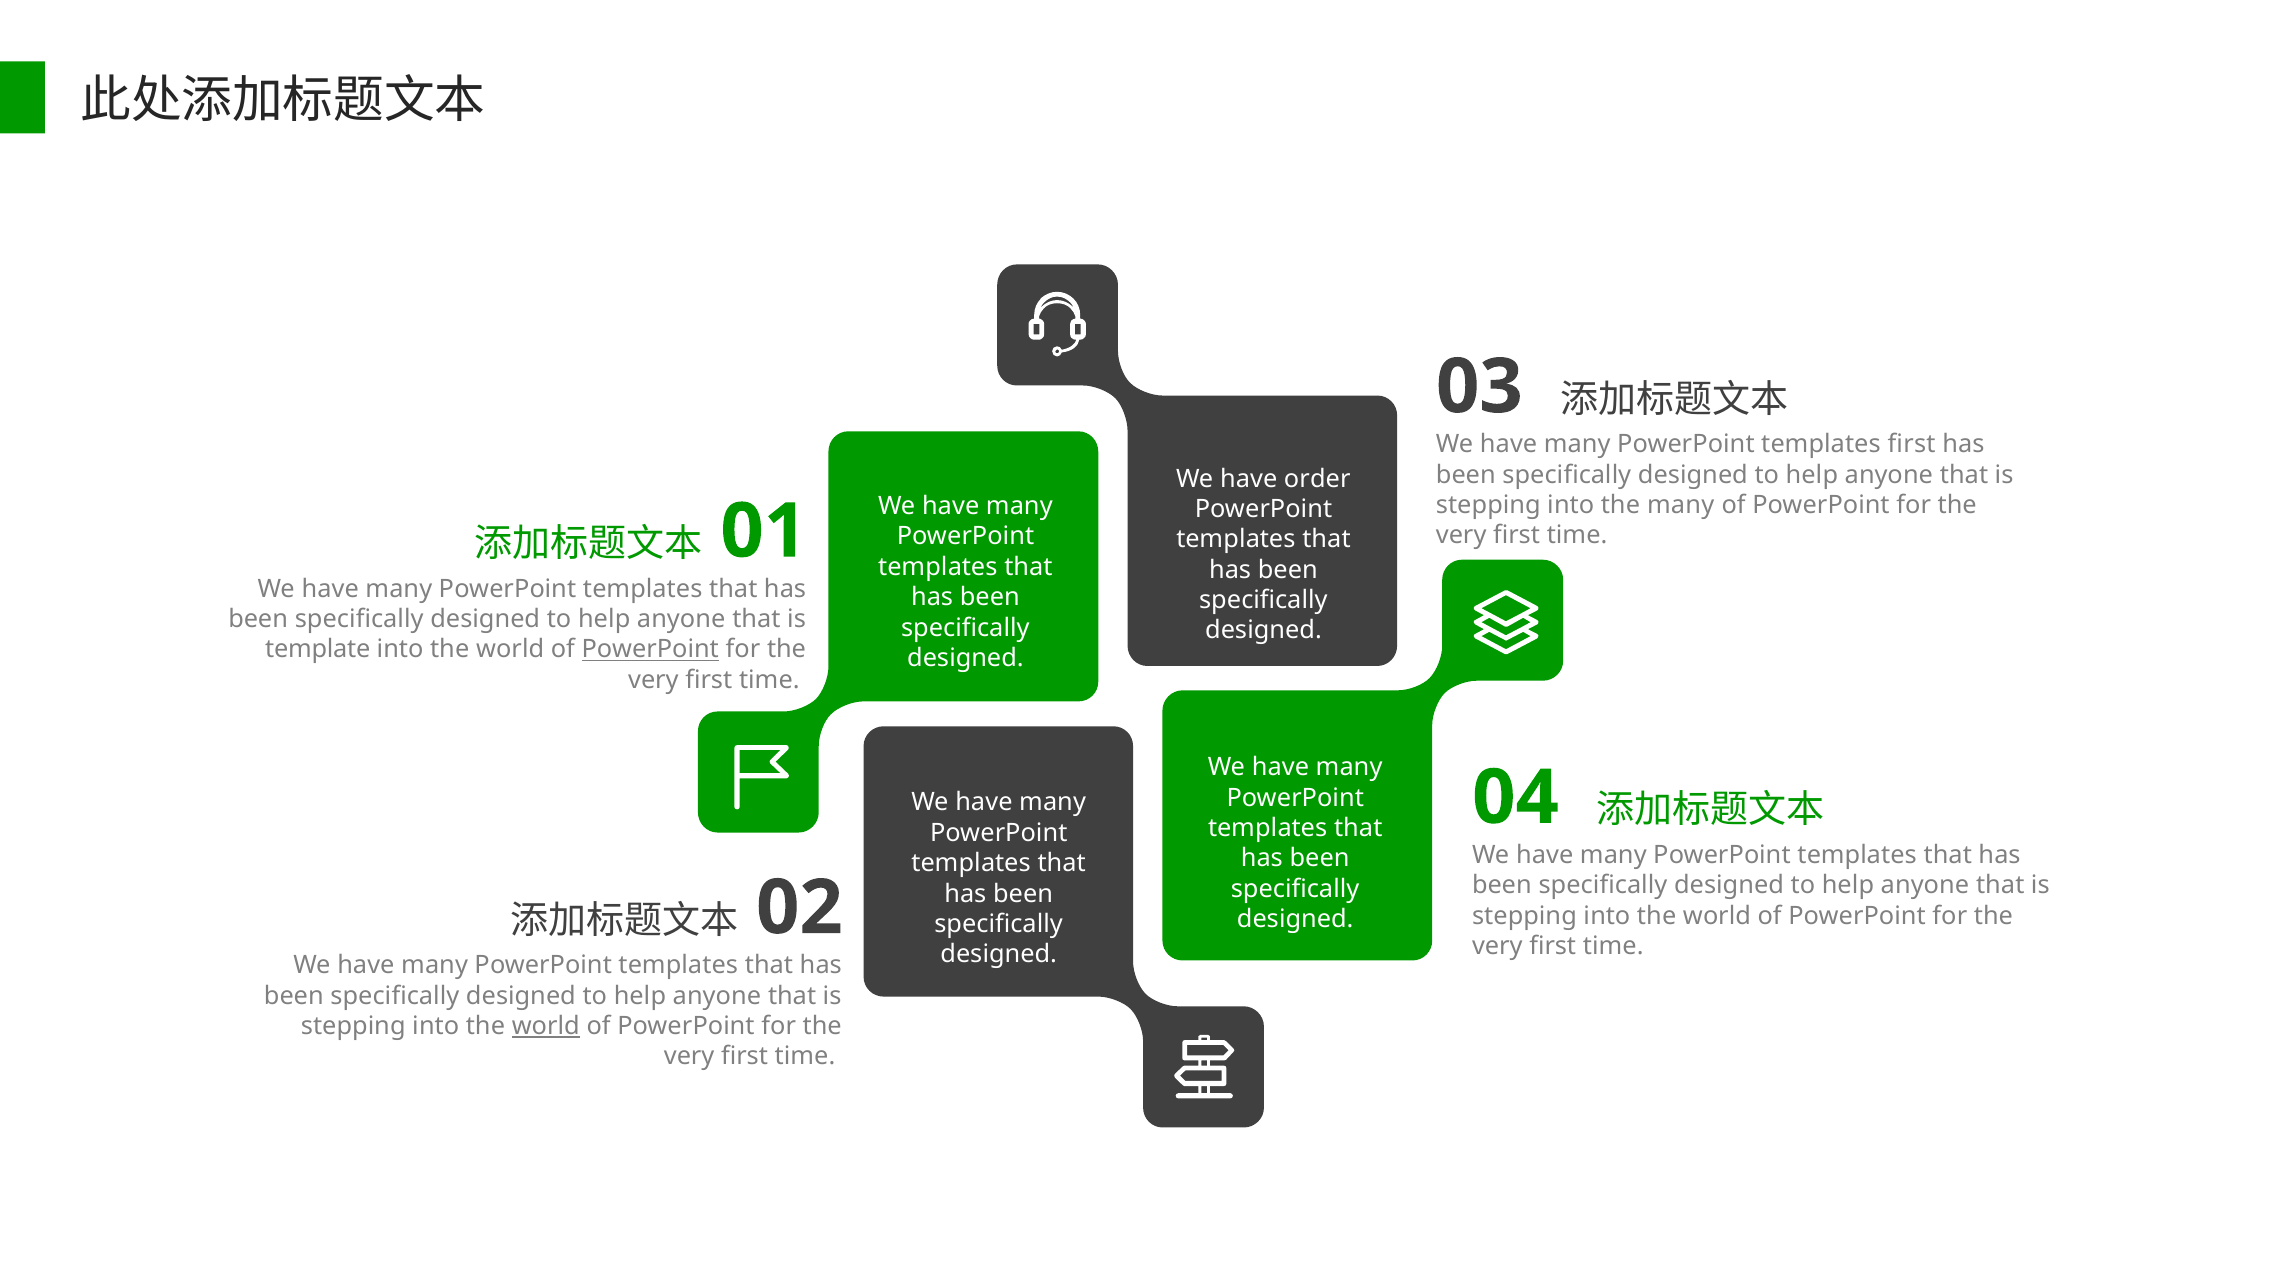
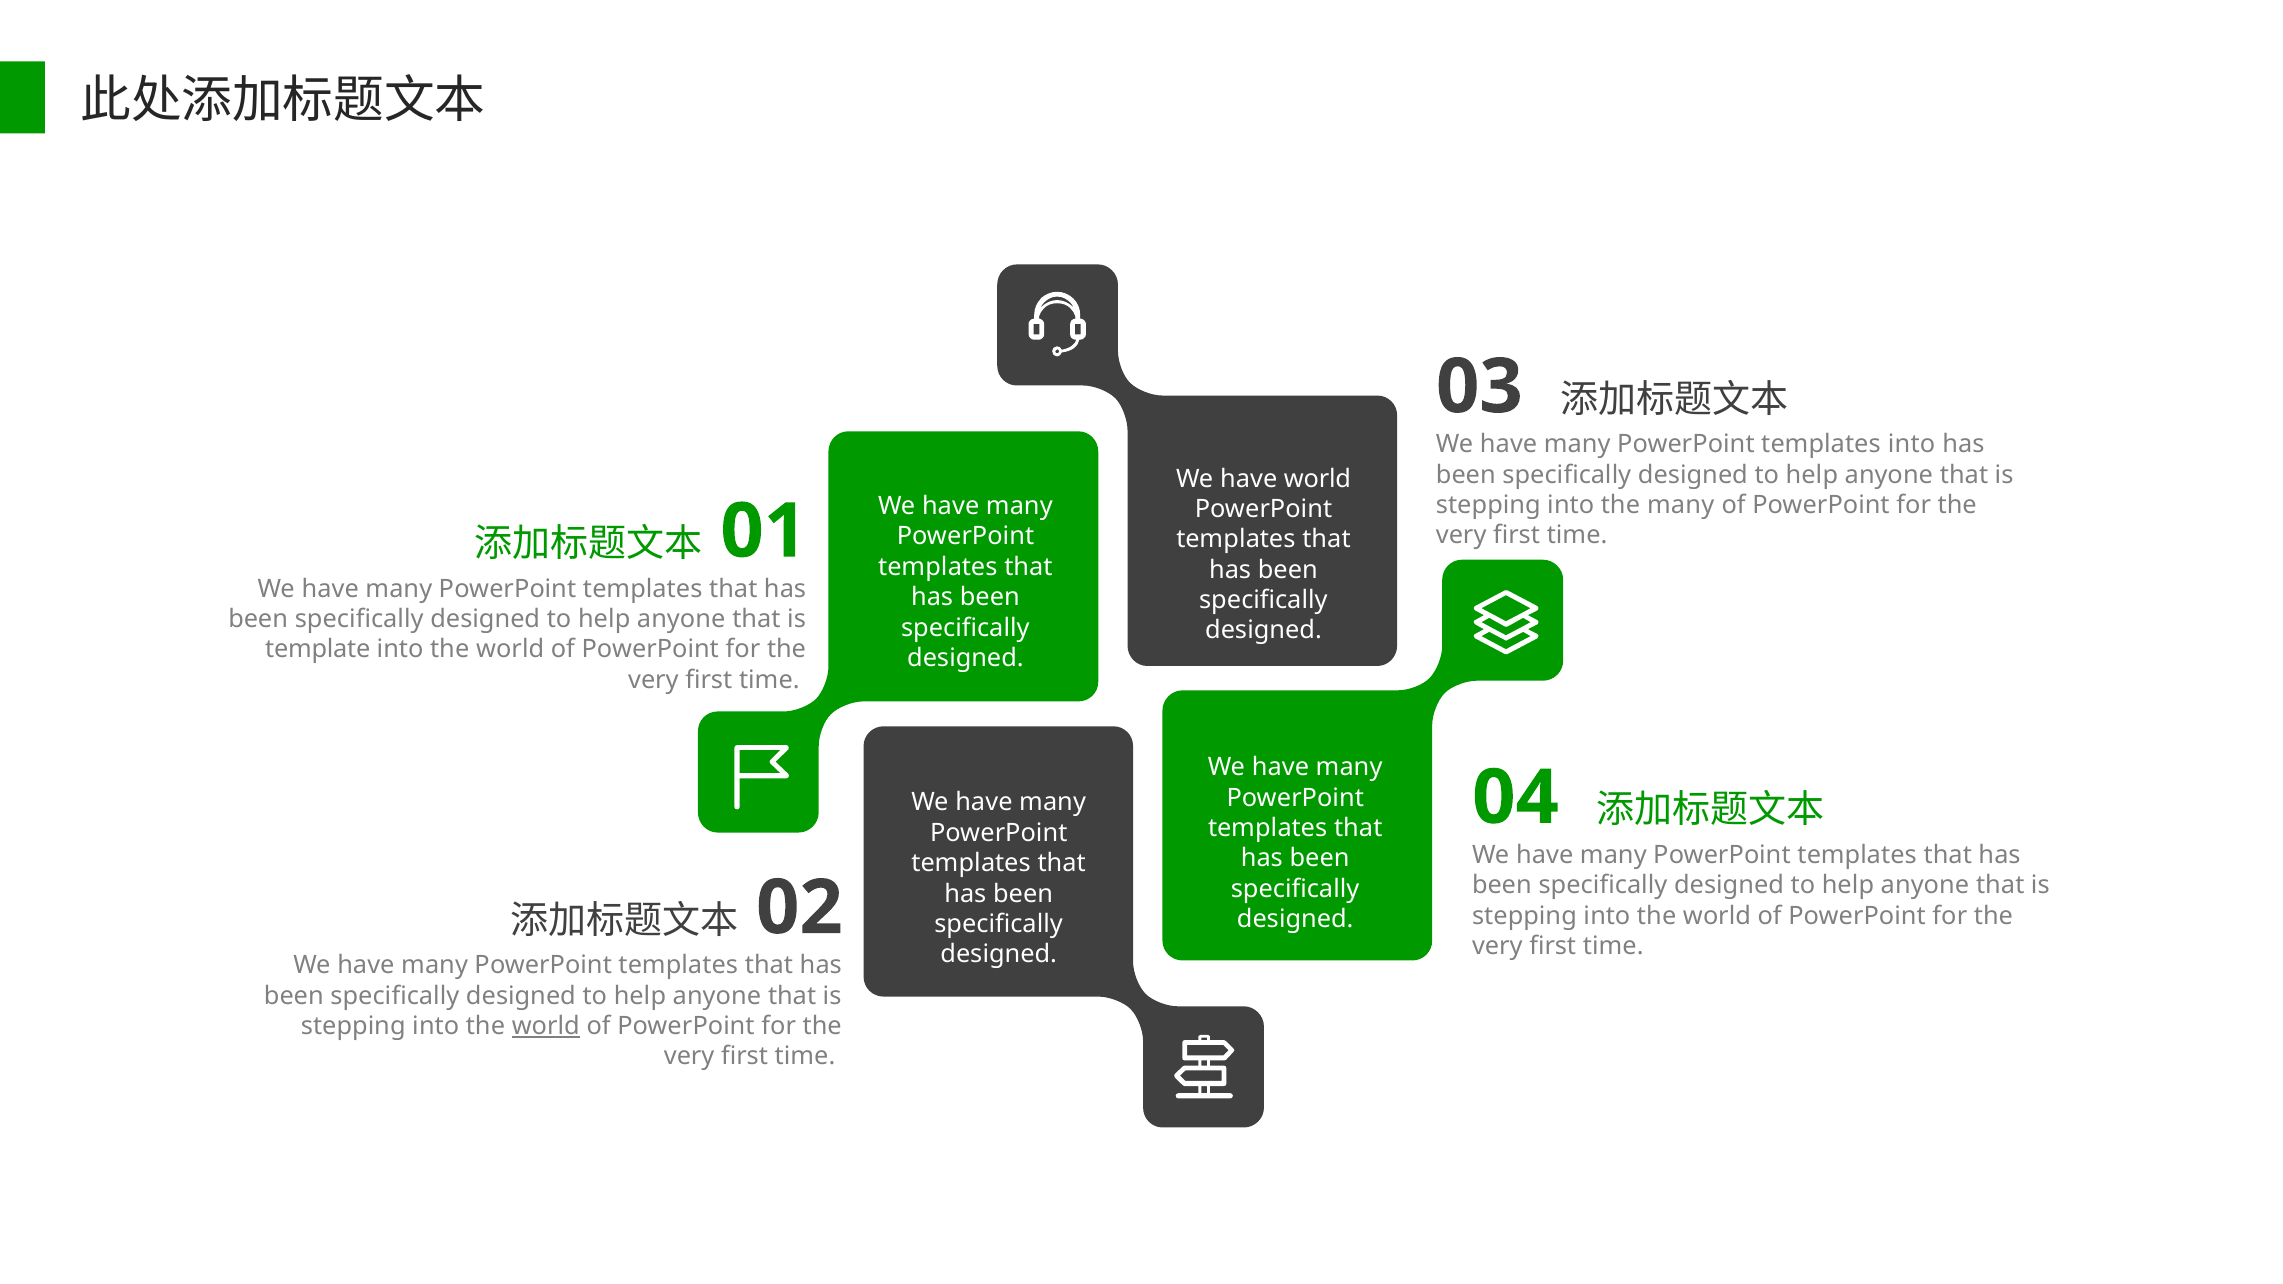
templates first: first -> into
have order: order -> world
PowerPoint at (650, 649) underline: present -> none
